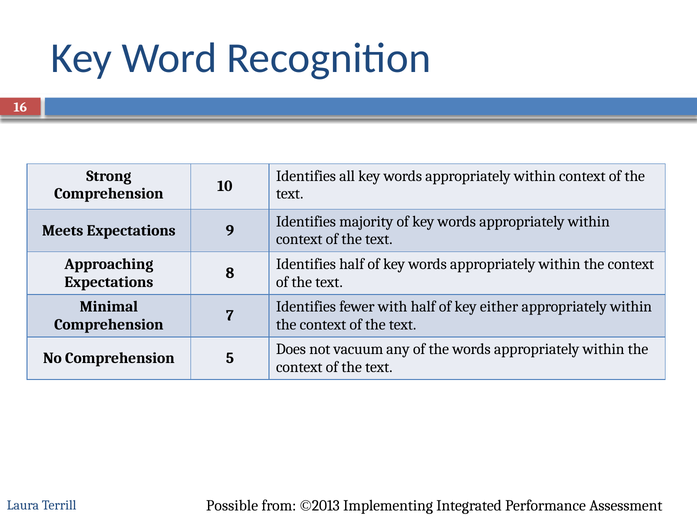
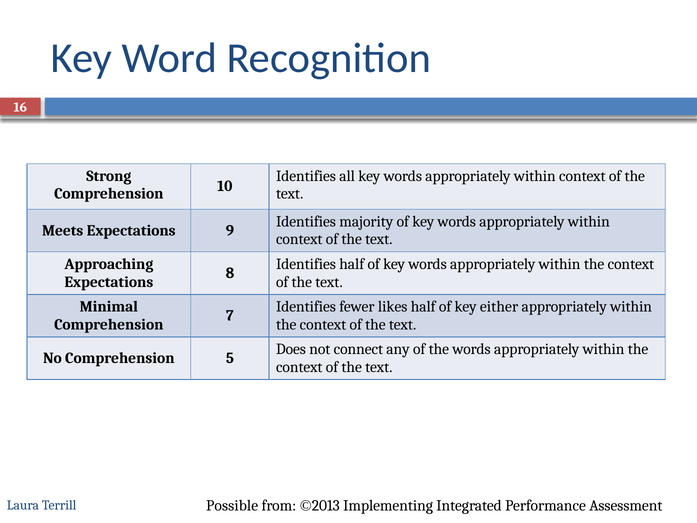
with: with -> likes
vacuum: vacuum -> connect
